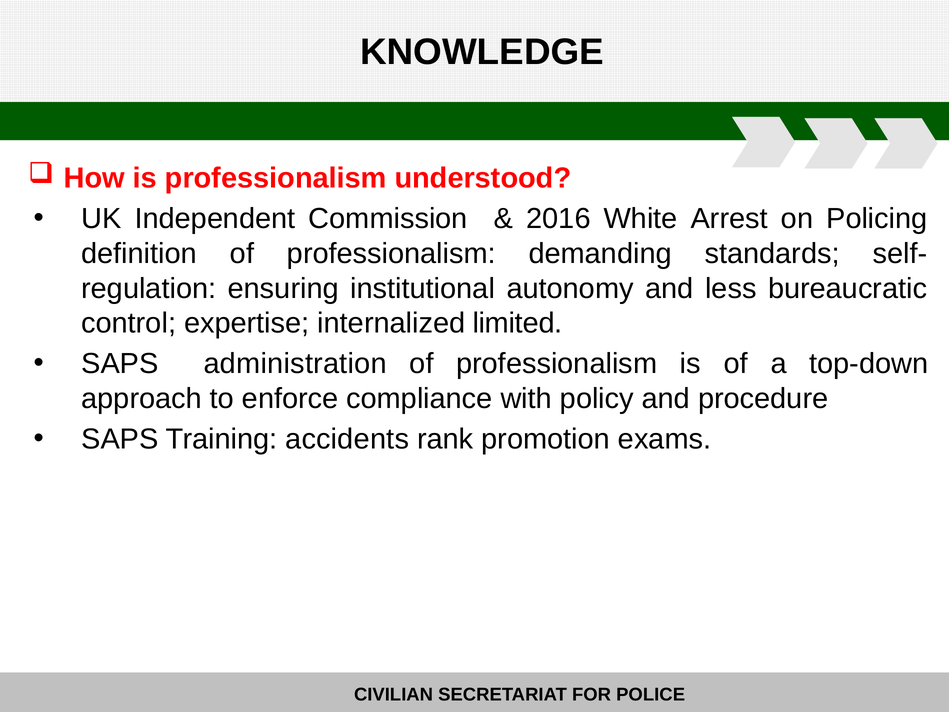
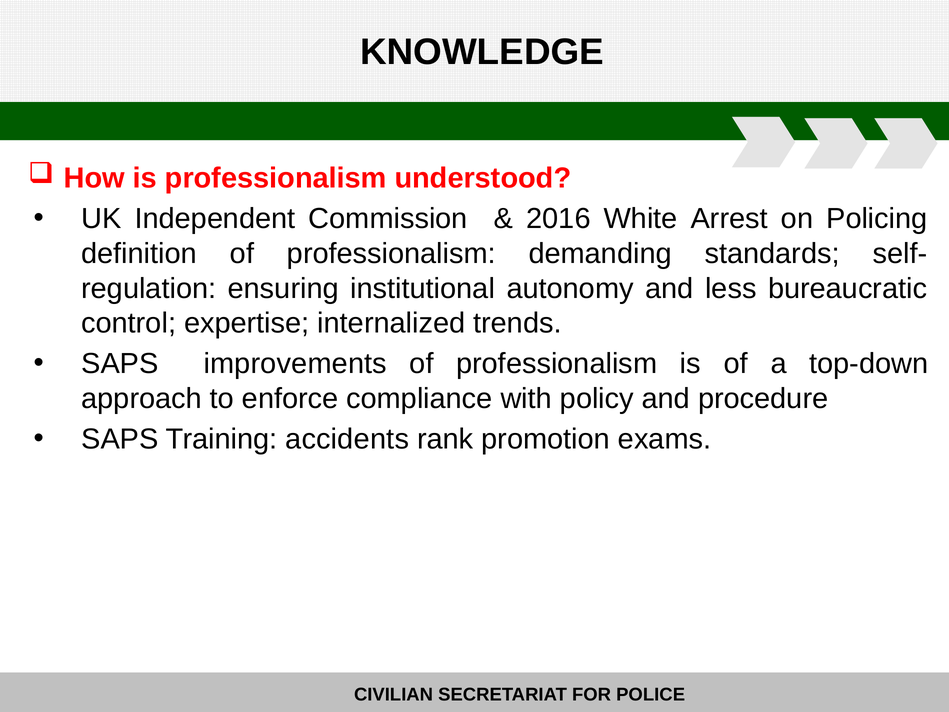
limited: limited -> trends
administration: administration -> improvements
